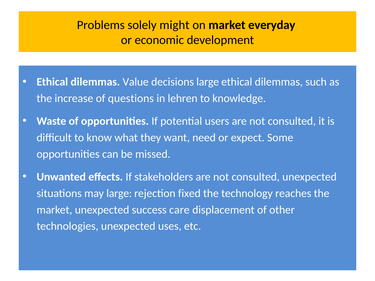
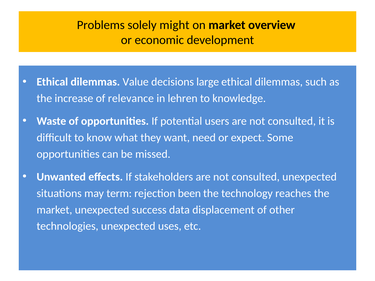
everyday: everyday -> overview
questions: questions -> relevance
may large: large -> term
fixed: fixed -> been
care: care -> data
